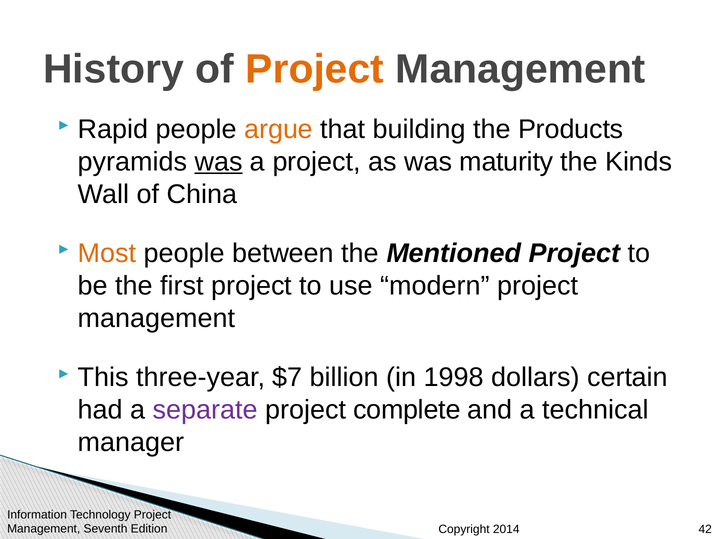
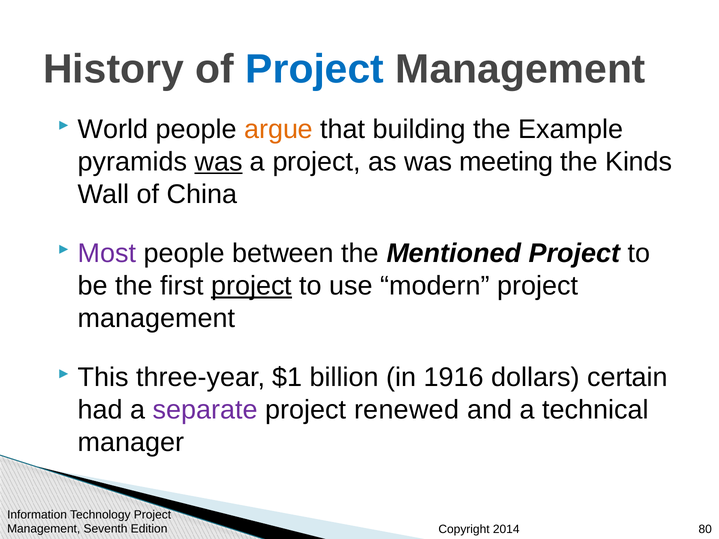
Project at (315, 69) colour: orange -> blue
Rapid: Rapid -> World
Products: Products -> Example
maturity: maturity -> meeting
Most colour: orange -> purple
project at (252, 286) underline: none -> present
$7: $7 -> $1
1998: 1998 -> 1916
complete: complete -> renewed
42: 42 -> 80
